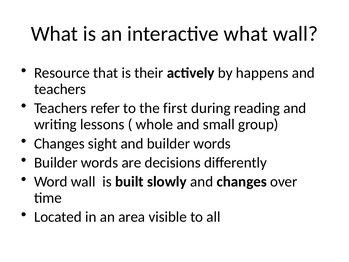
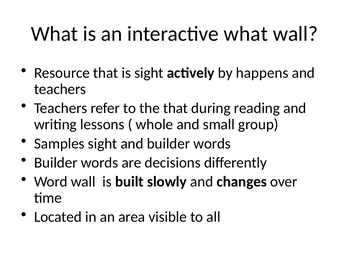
is their: their -> sight
the first: first -> that
Changes at (59, 143): Changes -> Samples
